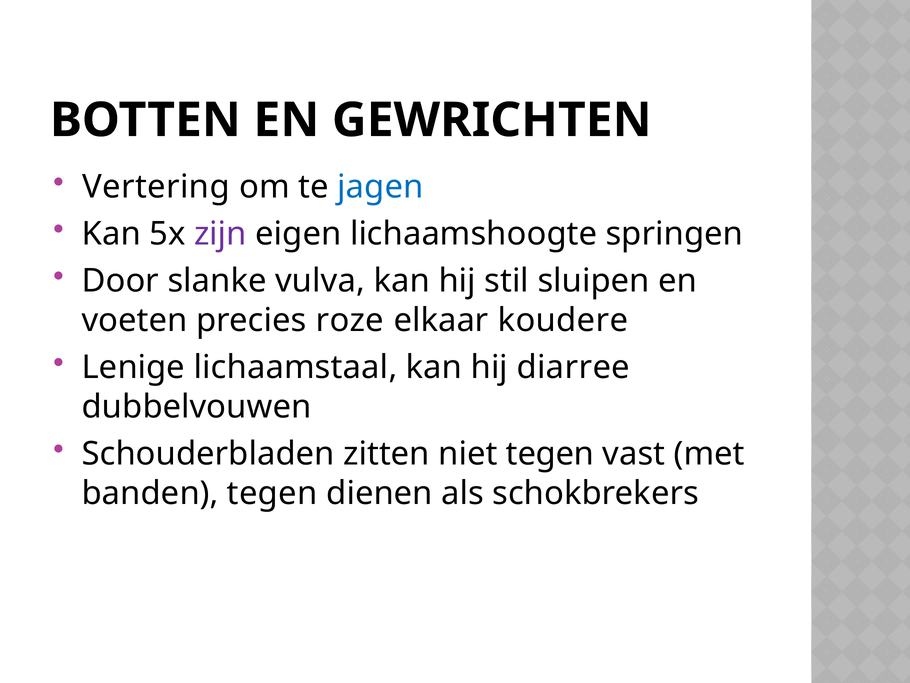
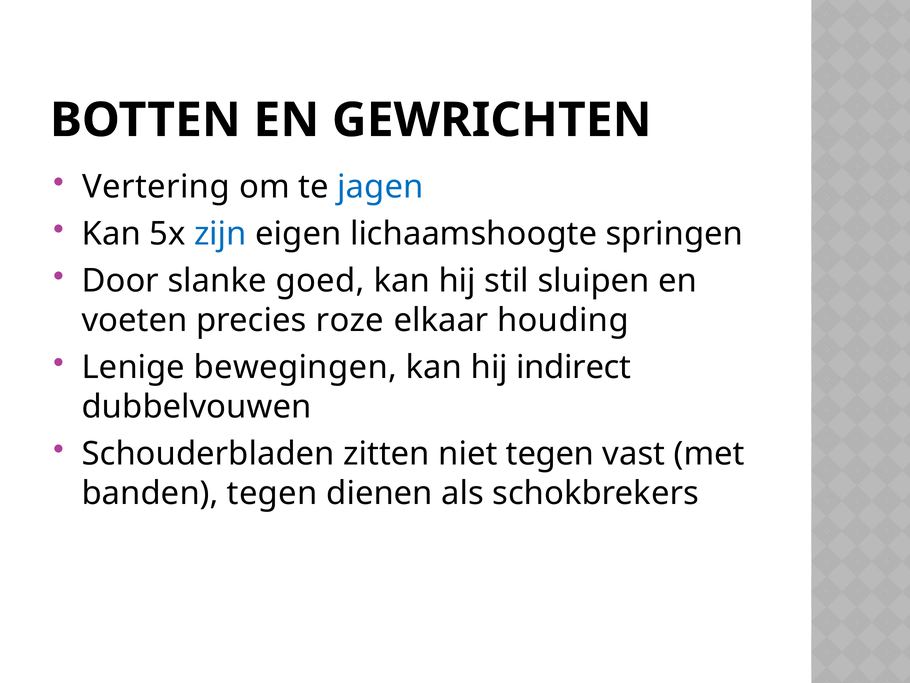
zijn colour: purple -> blue
vulva: vulva -> goed
koudere: koudere -> houding
lichaamstaal: lichaamstaal -> bewegingen
diarree: diarree -> indirect
